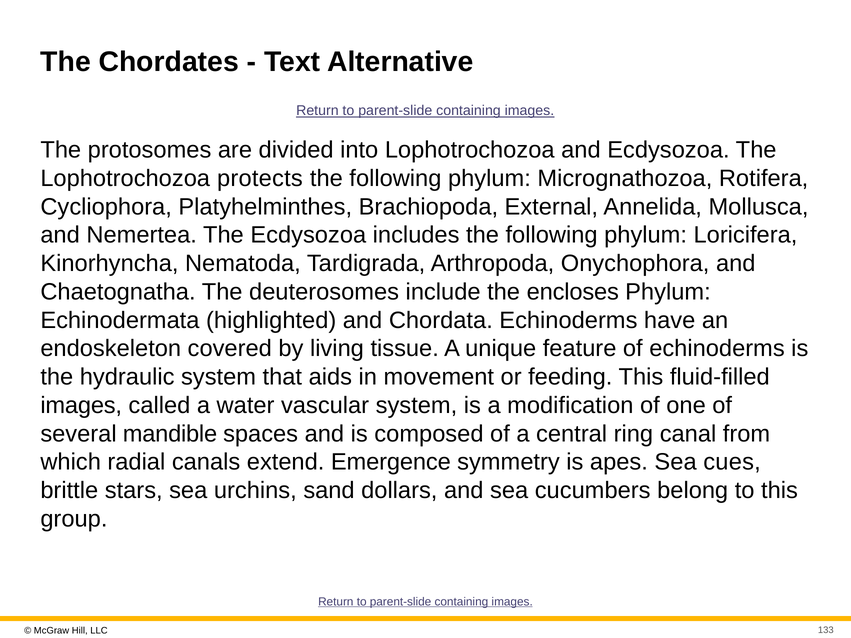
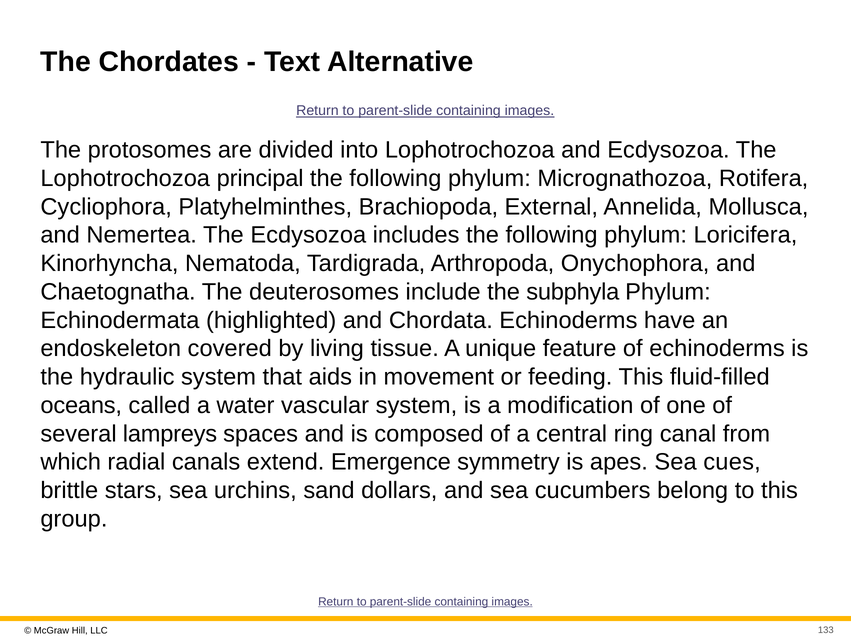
protects: protects -> principal
encloses: encloses -> subphyla
images at (81, 406): images -> oceans
mandible: mandible -> lampreys
